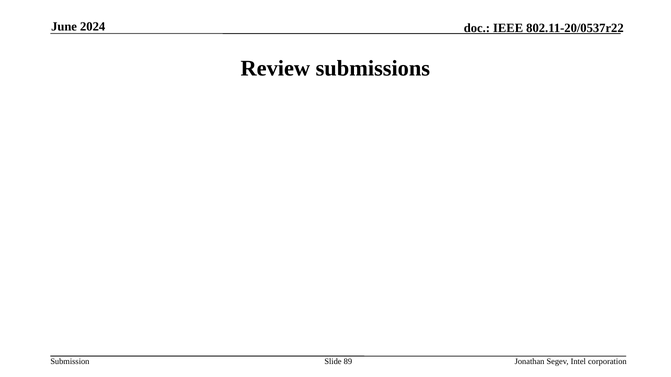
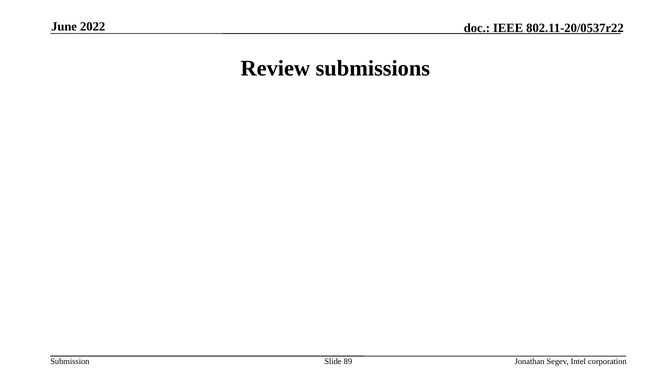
2024: 2024 -> 2022
